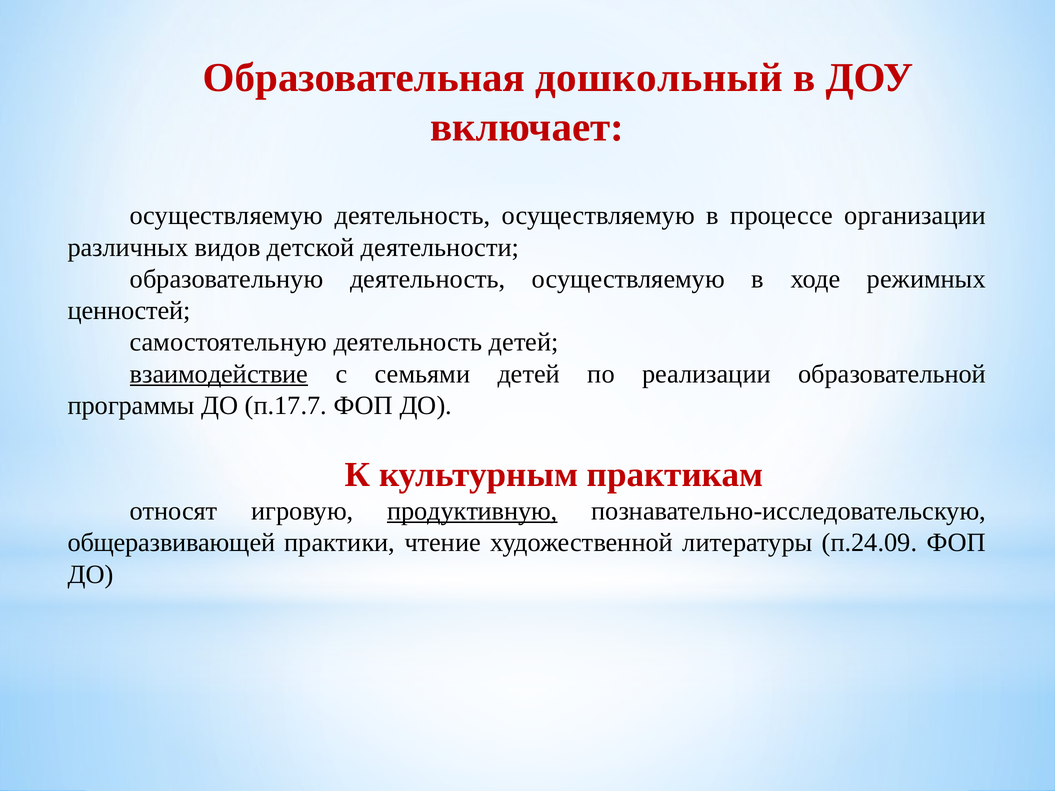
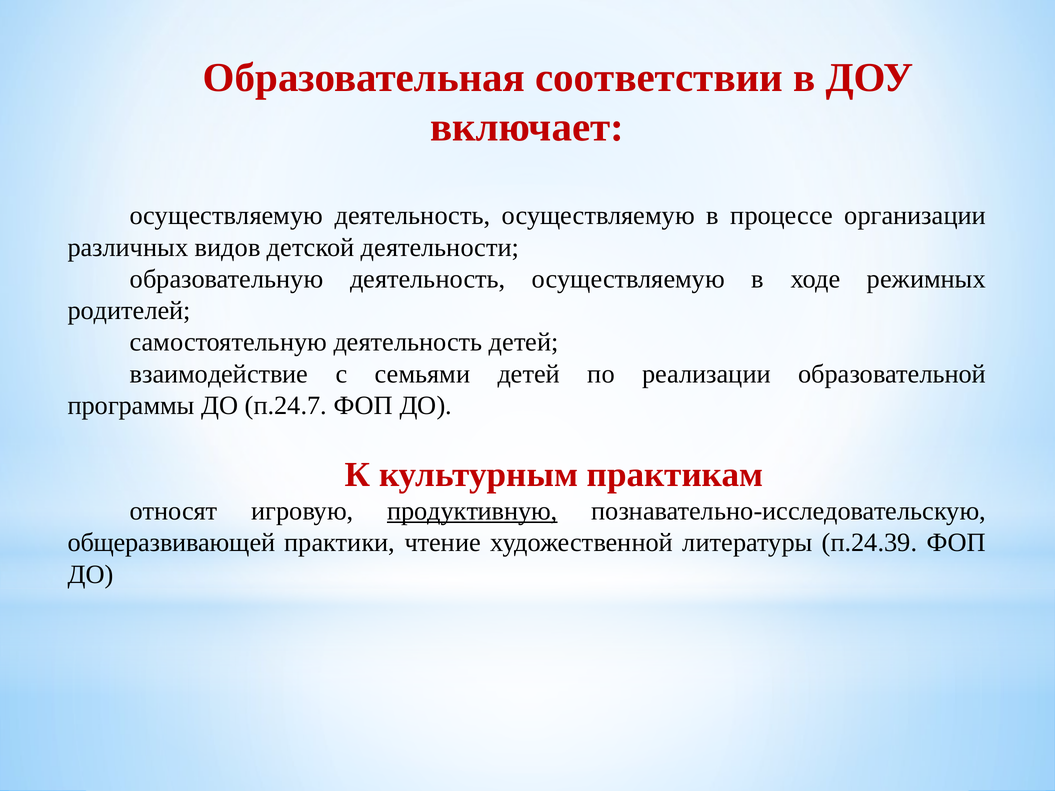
дошкольный: дошкольный -> соответствии
ценностей: ценностей -> родителей
взаимодействие underline: present -> none
п.17.7: п.17.7 -> п.24.7
п.24.09: п.24.09 -> п.24.39
